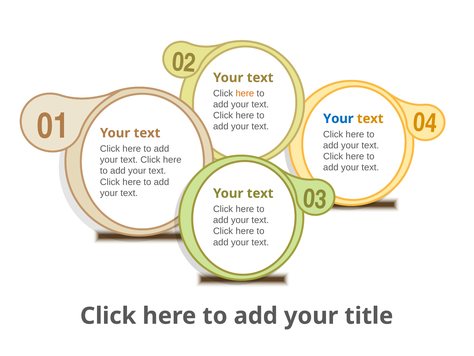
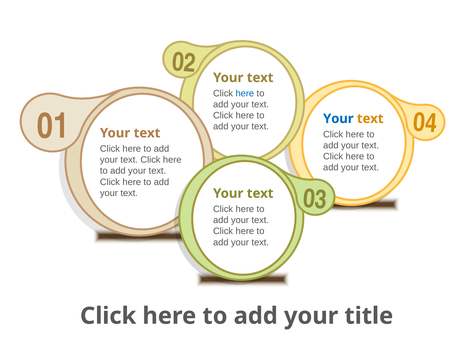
here at (245, 93) colour: orange -> blue
